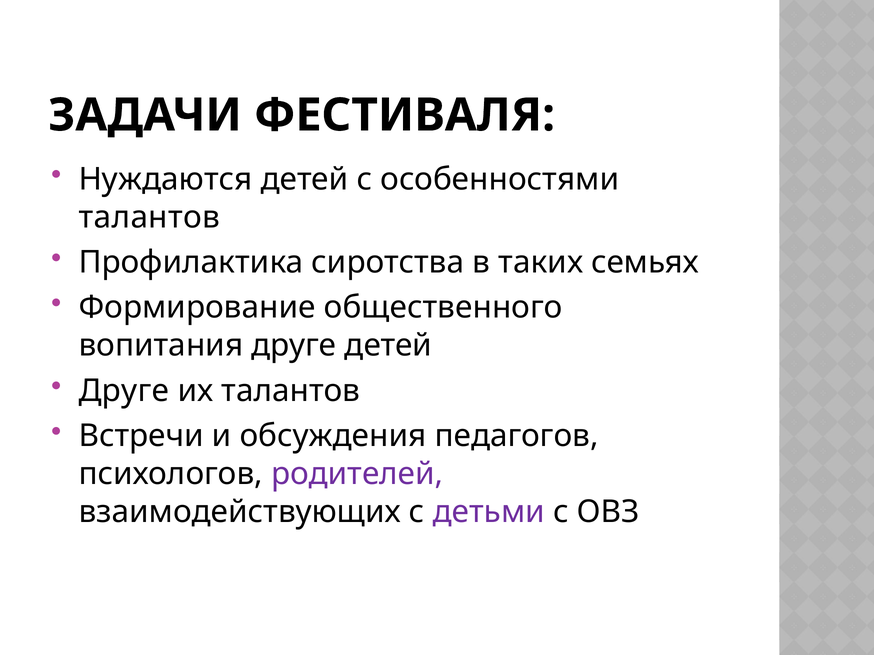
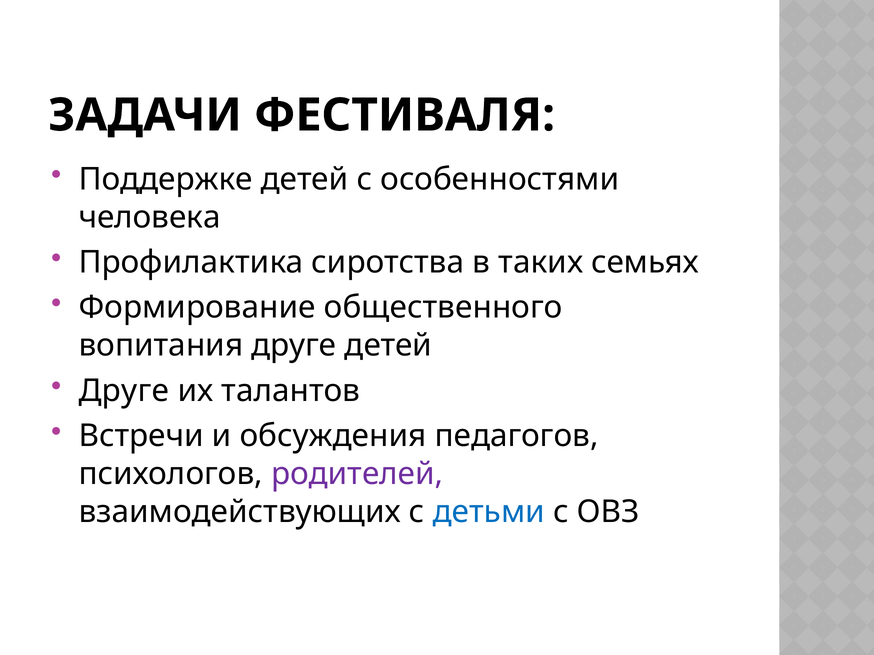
Нуждаются: Нуждаются -> Поддержке
талантов at (149, 217): талантов -> человека
детьми colour: purple -> blue
